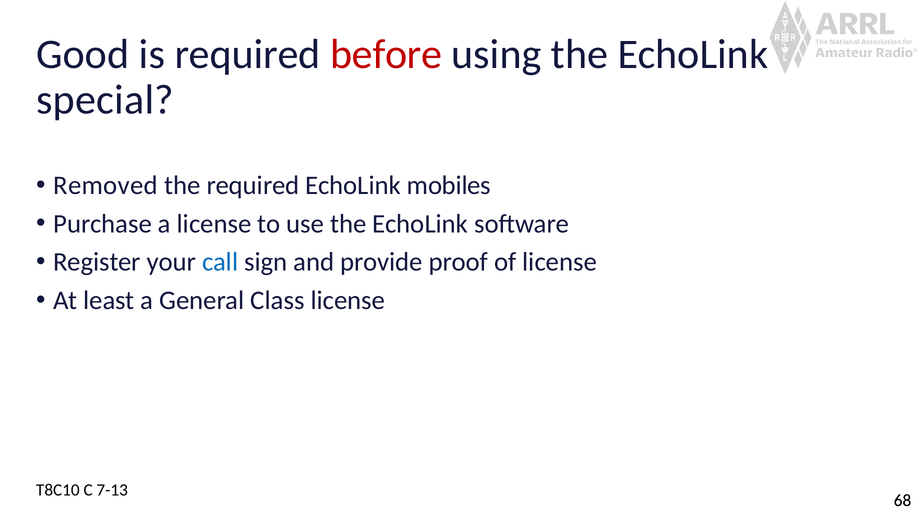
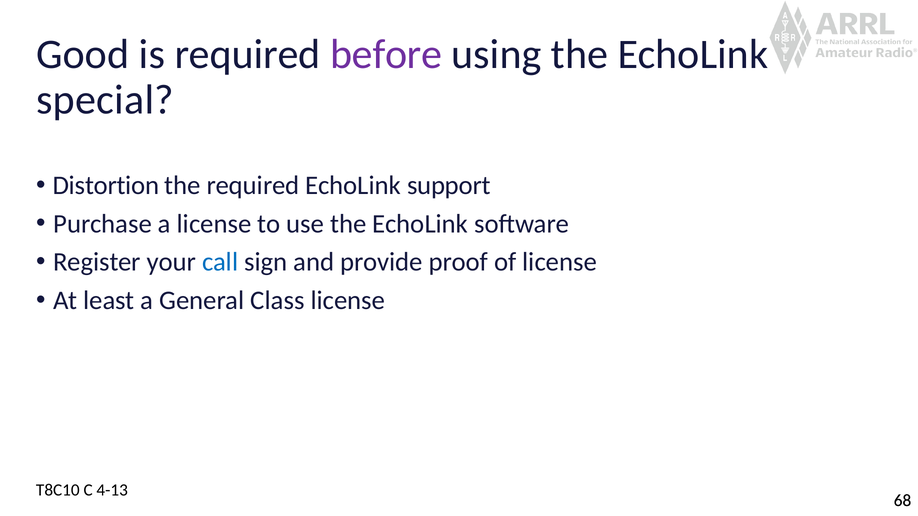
before colour: red -> purple
Removed: Removed -> Distortion
mobiles: mobiles -> support
7-13: 7-13 -> 4-13
